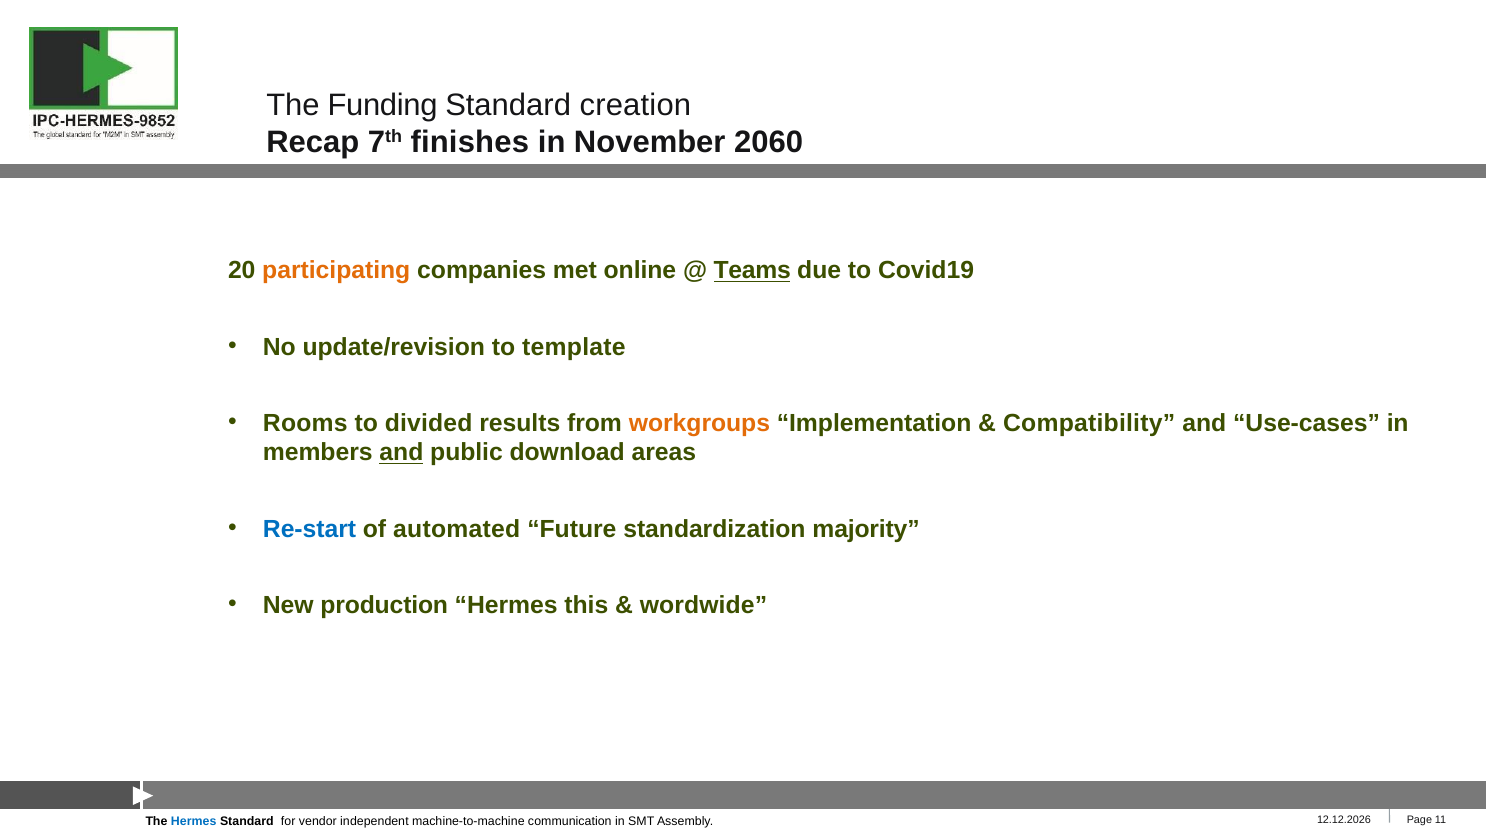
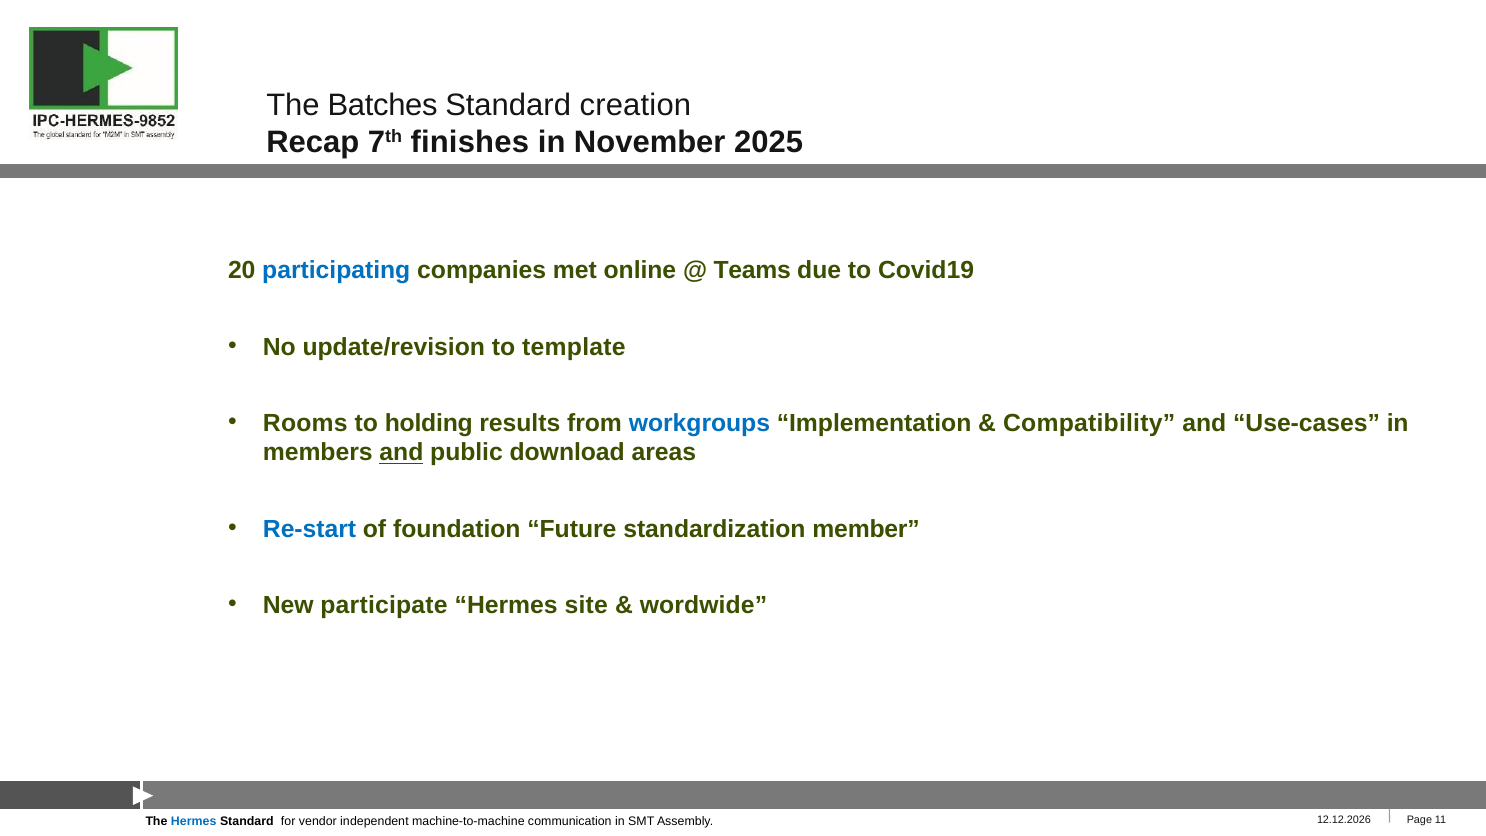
Funding: Funding -> Batches
2060: 2060 -> 2025
participating colour: orange -> blue
Teams underline: present -> none
divided: divided -> holding
workgroups colour: orange -> blue
automated: automated -> foundation
majority: majority -> member
production: production -> participate
this: this -> site
